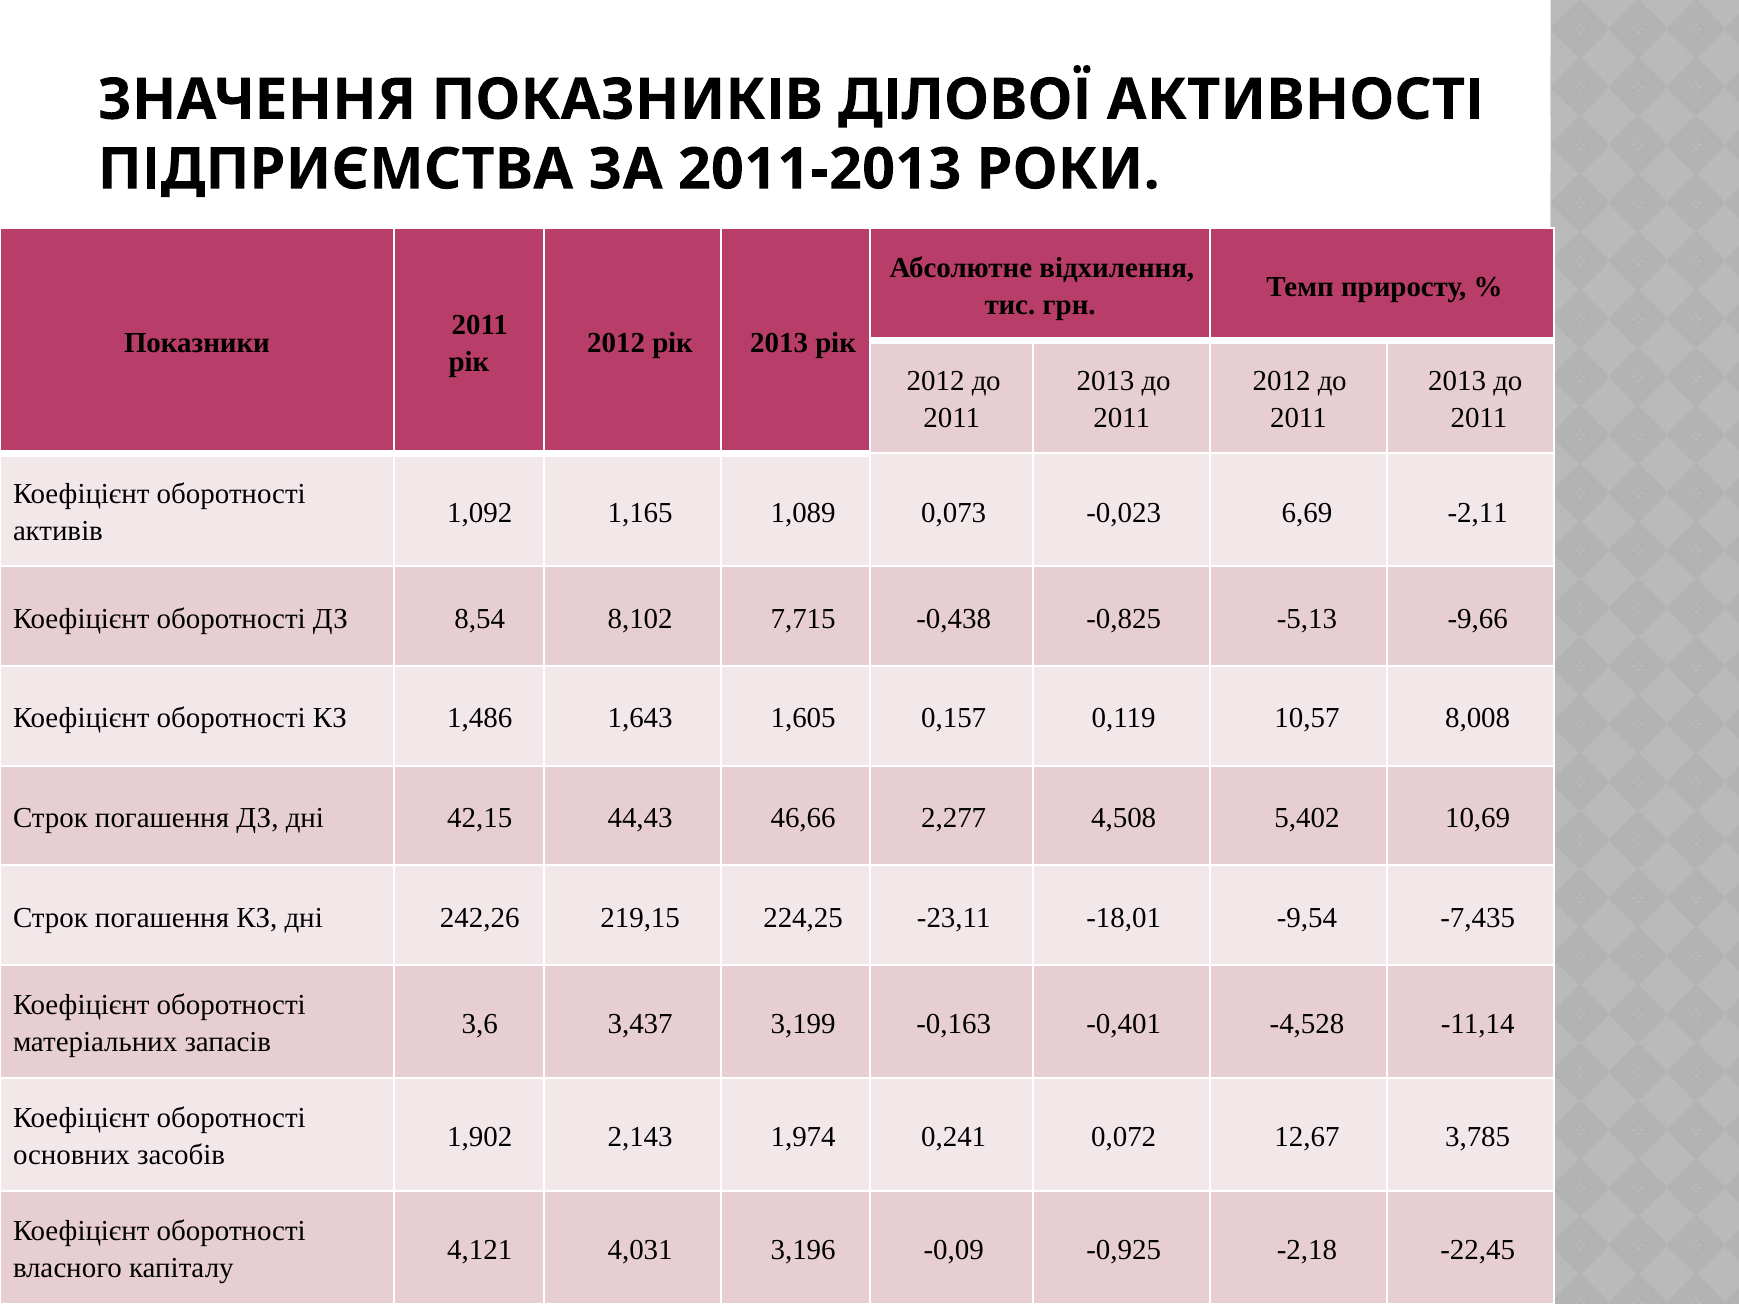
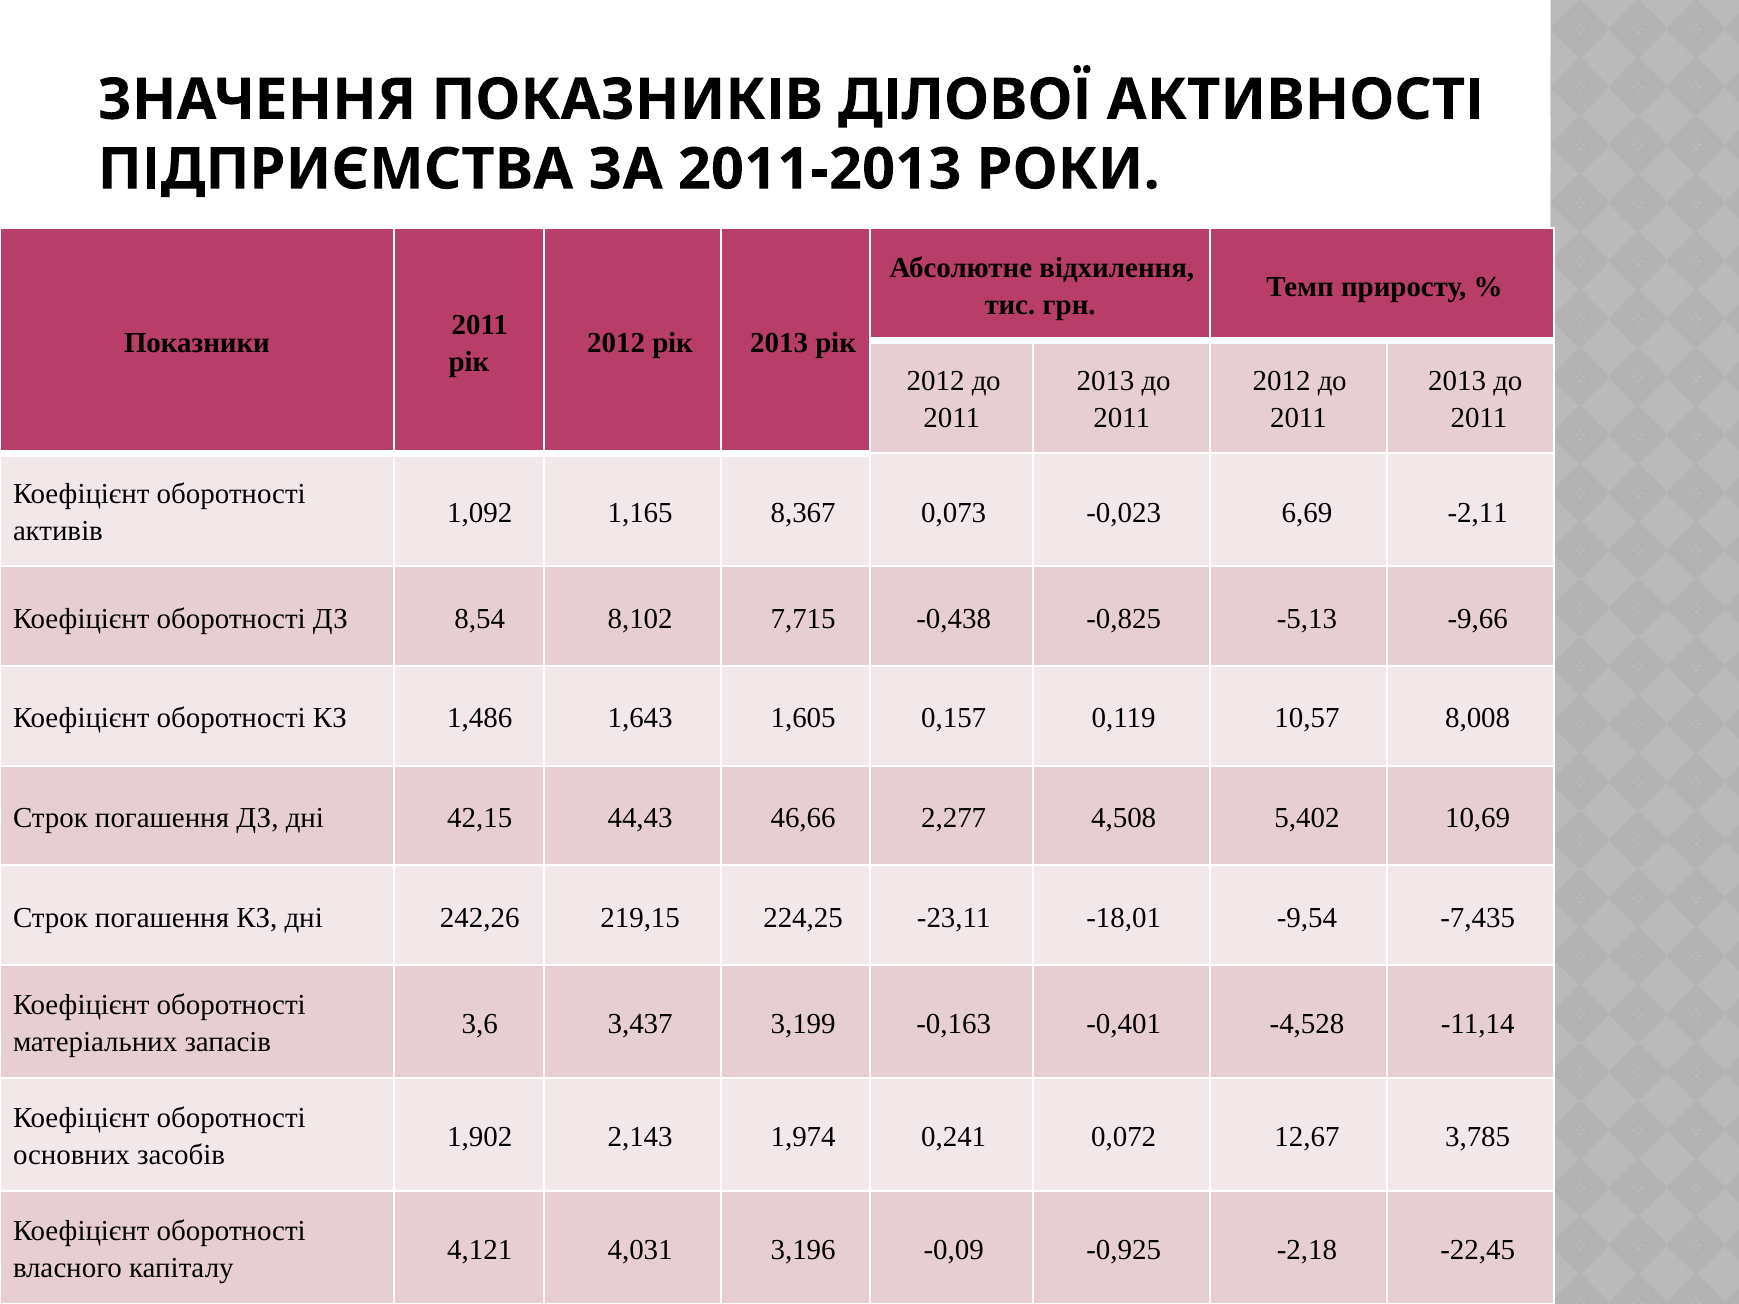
1,089: 1,089 -> 8,367
